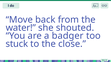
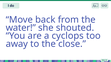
badger: badger -> cyclops
stuck: stuck -> away
